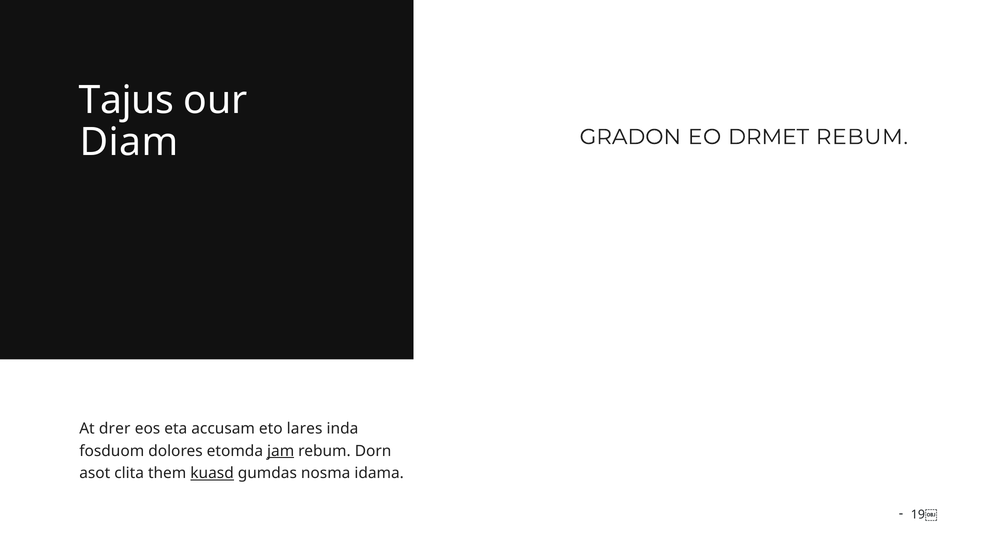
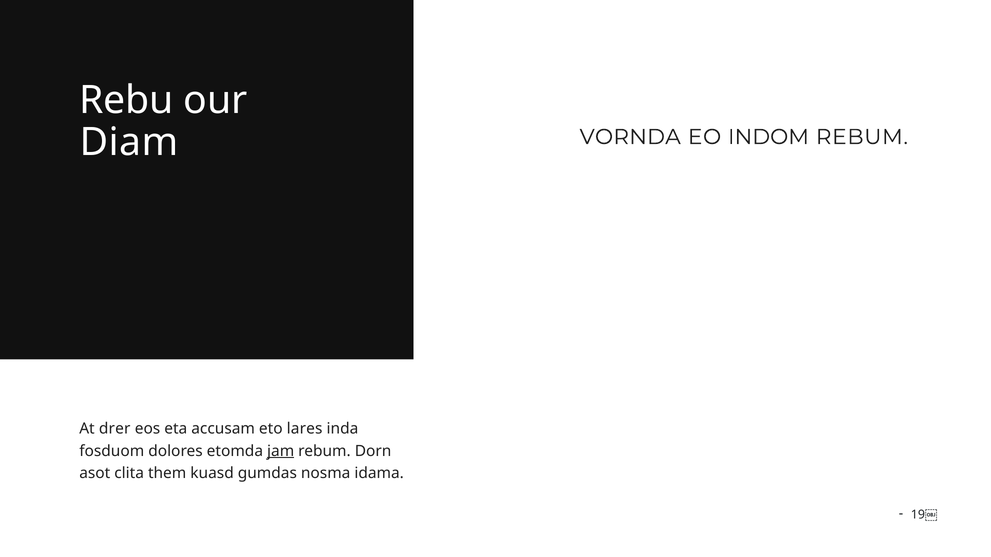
Tajus: Tajus -> Rebu
GRADON: GRADON -> VORNDA
DRMET: DRMET -> INDOM
kuasd underline: present -> none
